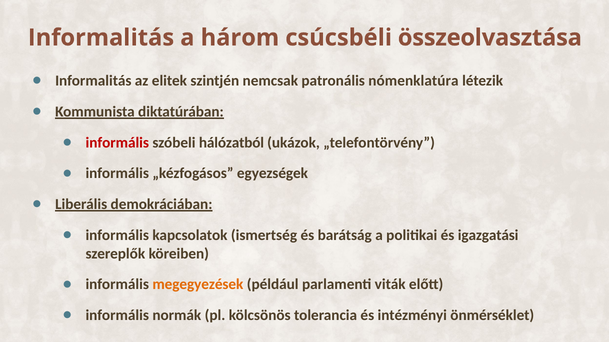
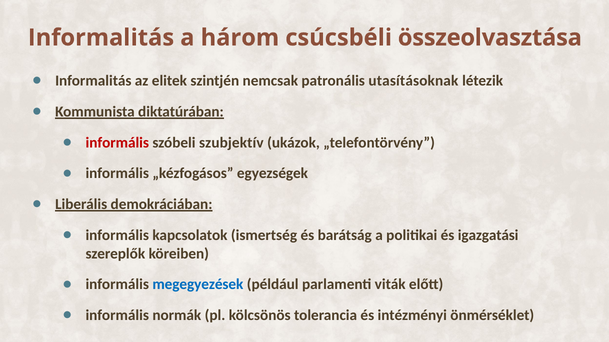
nómenklatúra: nómenklatúra -> utasításoknak
hálózatból: hálózatból -> szubjektív
megegyezések colour: orange -> blue
